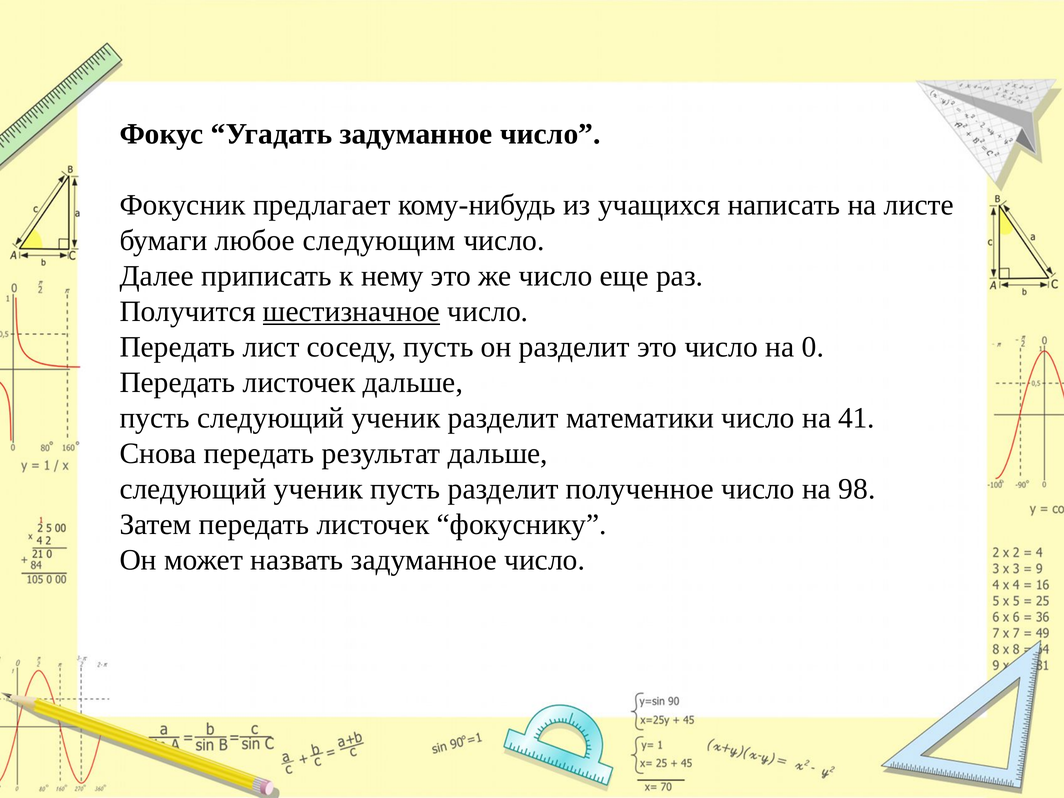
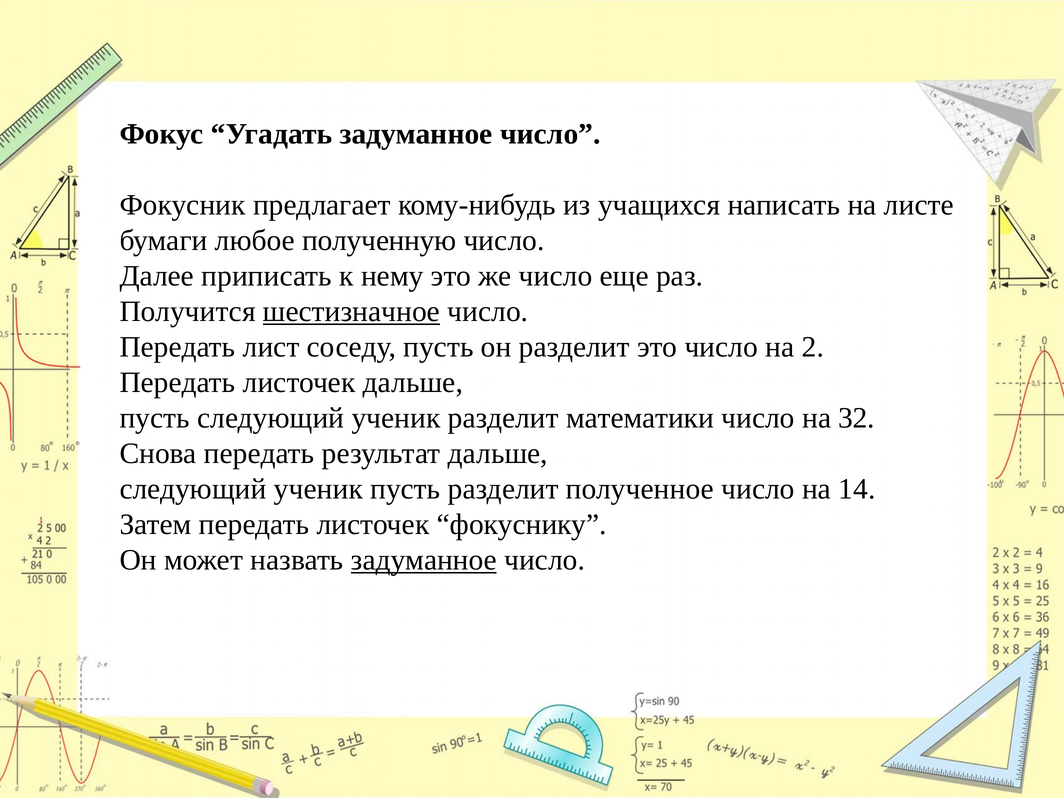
следующим: следующим -> полученную
0: 0 -> 2
41: 41 -> 32
98: 98 -> 14
задуманное at (424, 560) underline: none -> present
